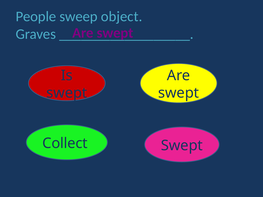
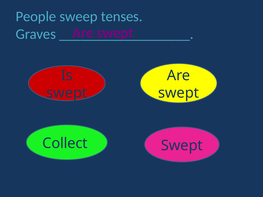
object: object -> tenses
